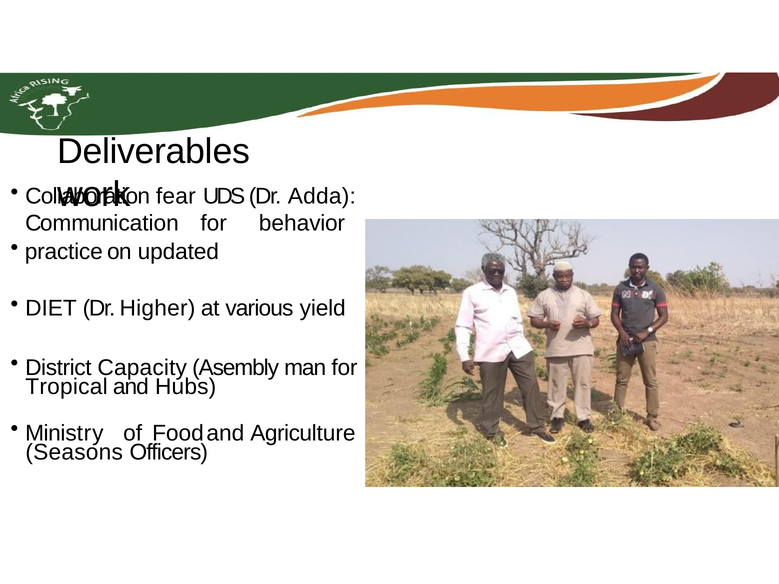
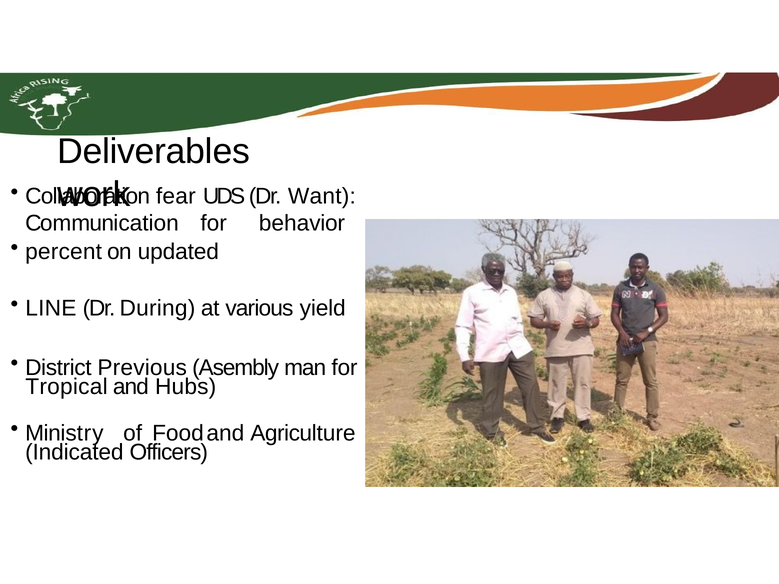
Adda: Adda -> Want
practice: practice -> percent
DIET: DIET -> LINE
Higher: Higher -> During
Capacity: Capacity -> Previous
Seasons: Seasons -> Indicated
